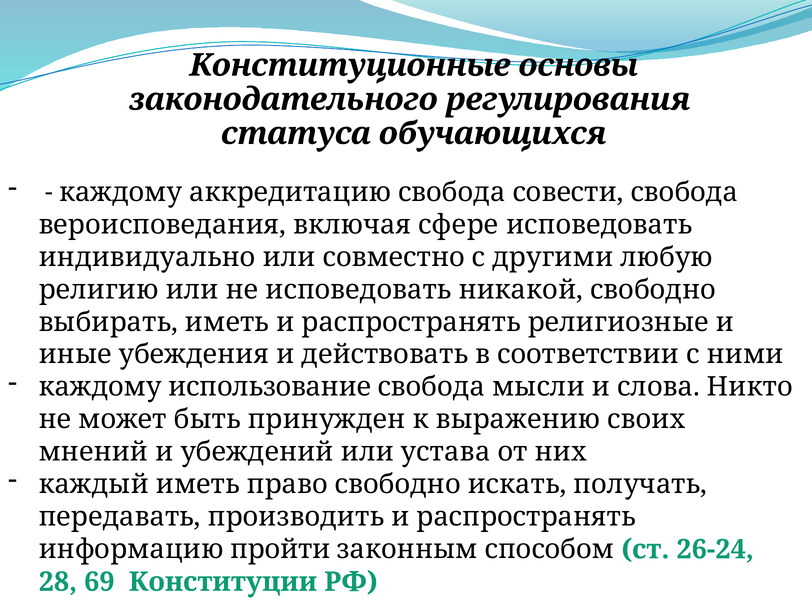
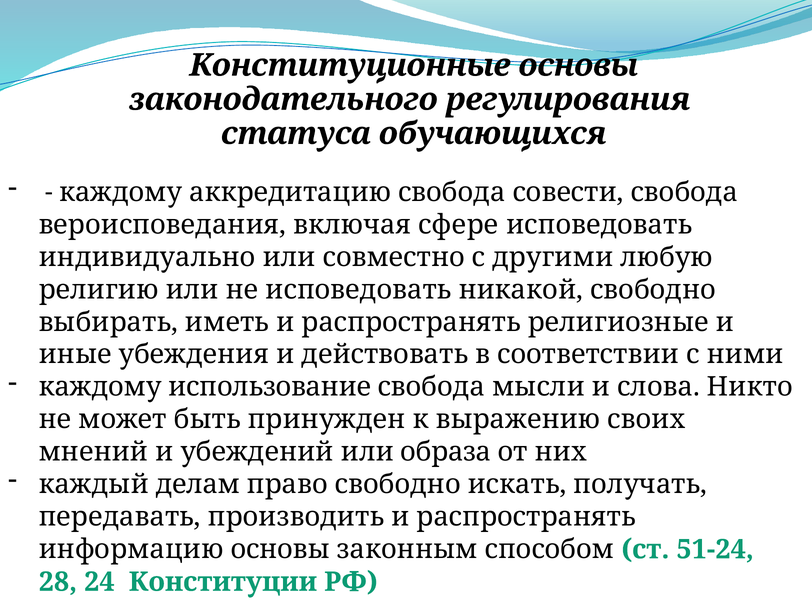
устава: устава -> образа
каждый иметь: иметь -> делам
информацию пройти: пройти -> основы
26-24: 26-24 -> 51-24
69: 69 -> 24
